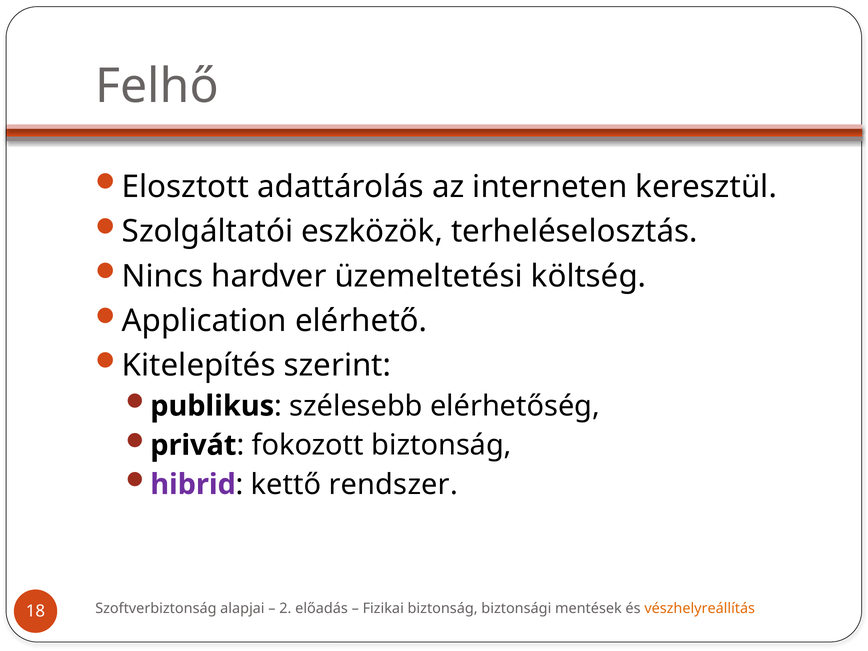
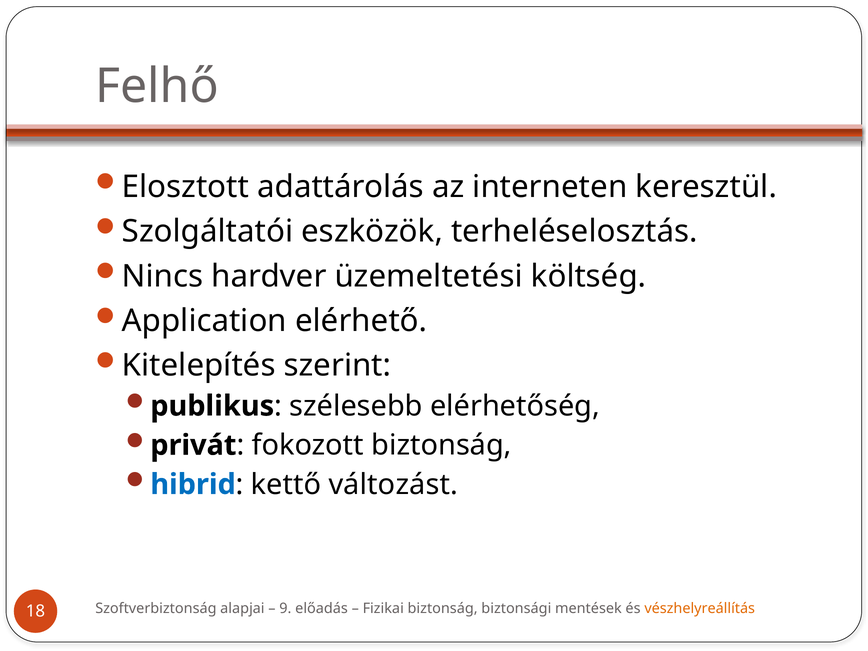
hibrid colour: purple -> blue
rendszer: rendszer -> változást
2: 2 -> 9
